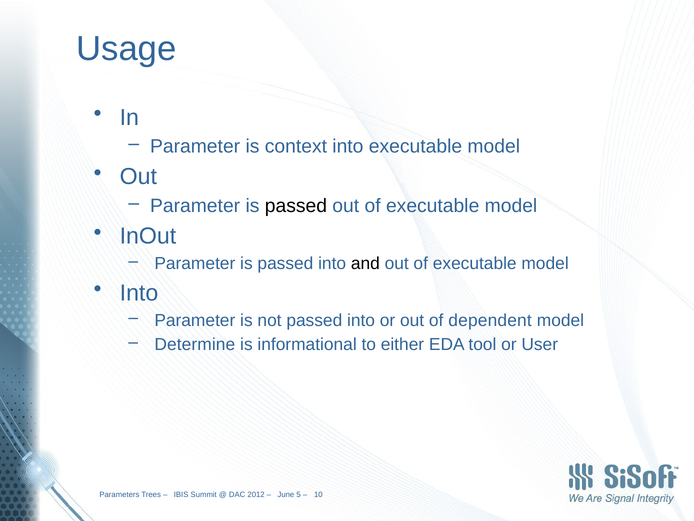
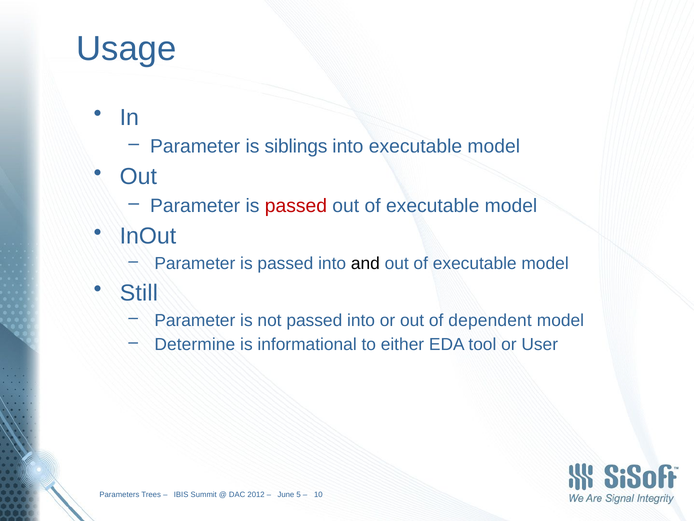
context: context -> siblings
passed at (296, 206) colour: black -> red
Into at (139, 293): Into -> Still
